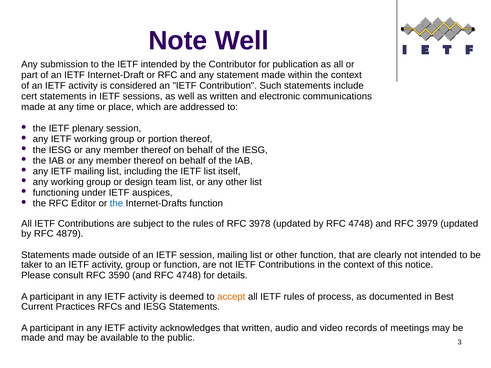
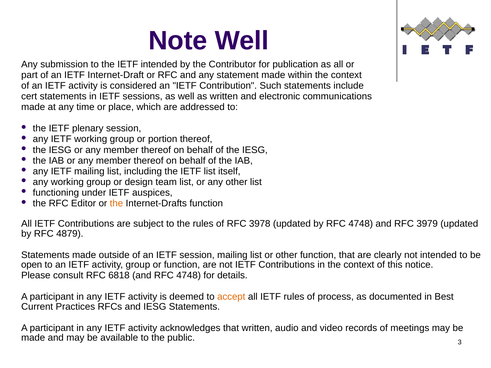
the at (116, 204) colour: blue -> orange
taker: taker -> open
3590: 3590 -> 6818
